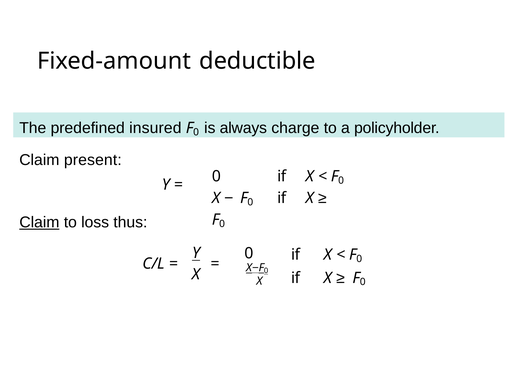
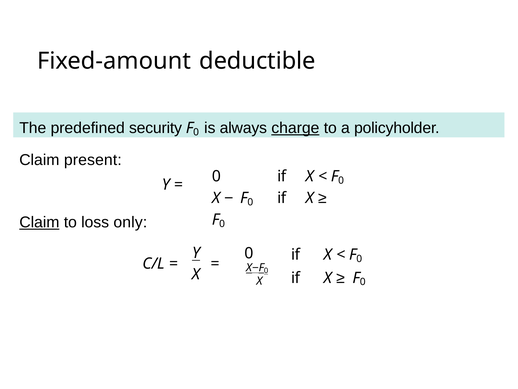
insured: insured -> security
charge underline: none -> present
thus: thus -> only
